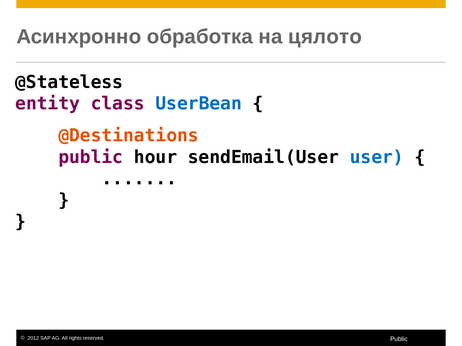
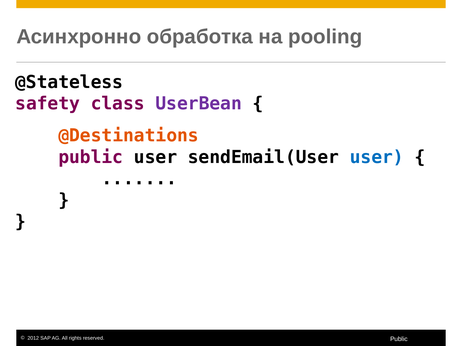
цялото: цялото -> pooling
entity: entity -> safety
UserBean colour: blue -> purple
public hour: hour -> user
